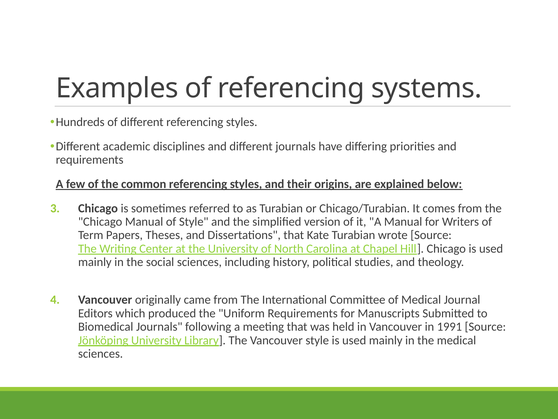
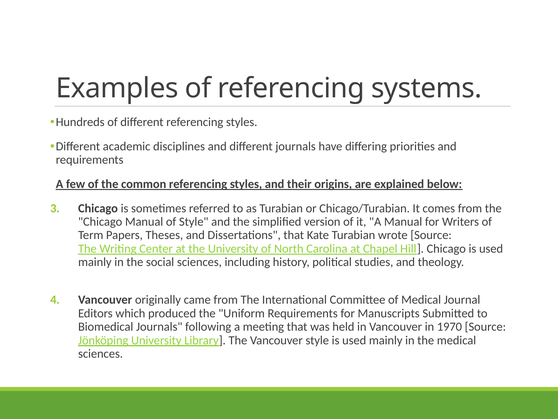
1991: 1991 -> 1970
